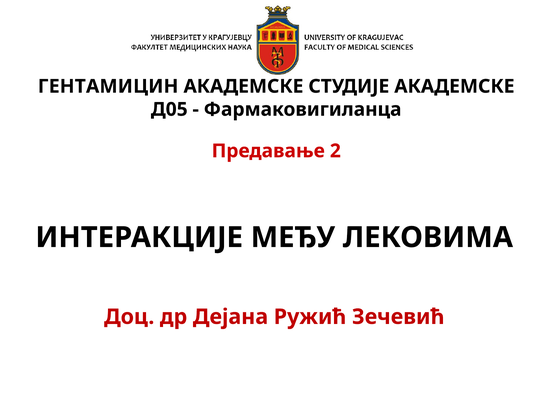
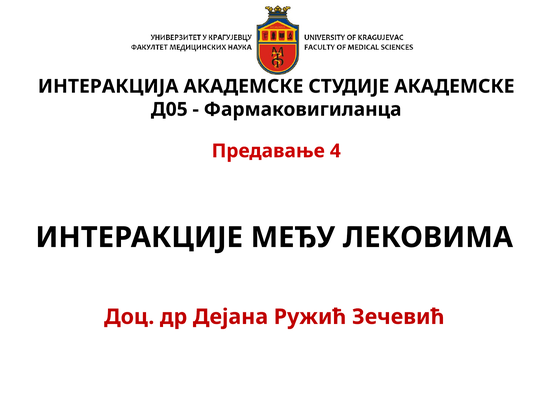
ГЕНТАМИЦИН: ГЕНТАМИЦИН -> ИНТЕРАКЦИЈА
2: 2 -> 4
